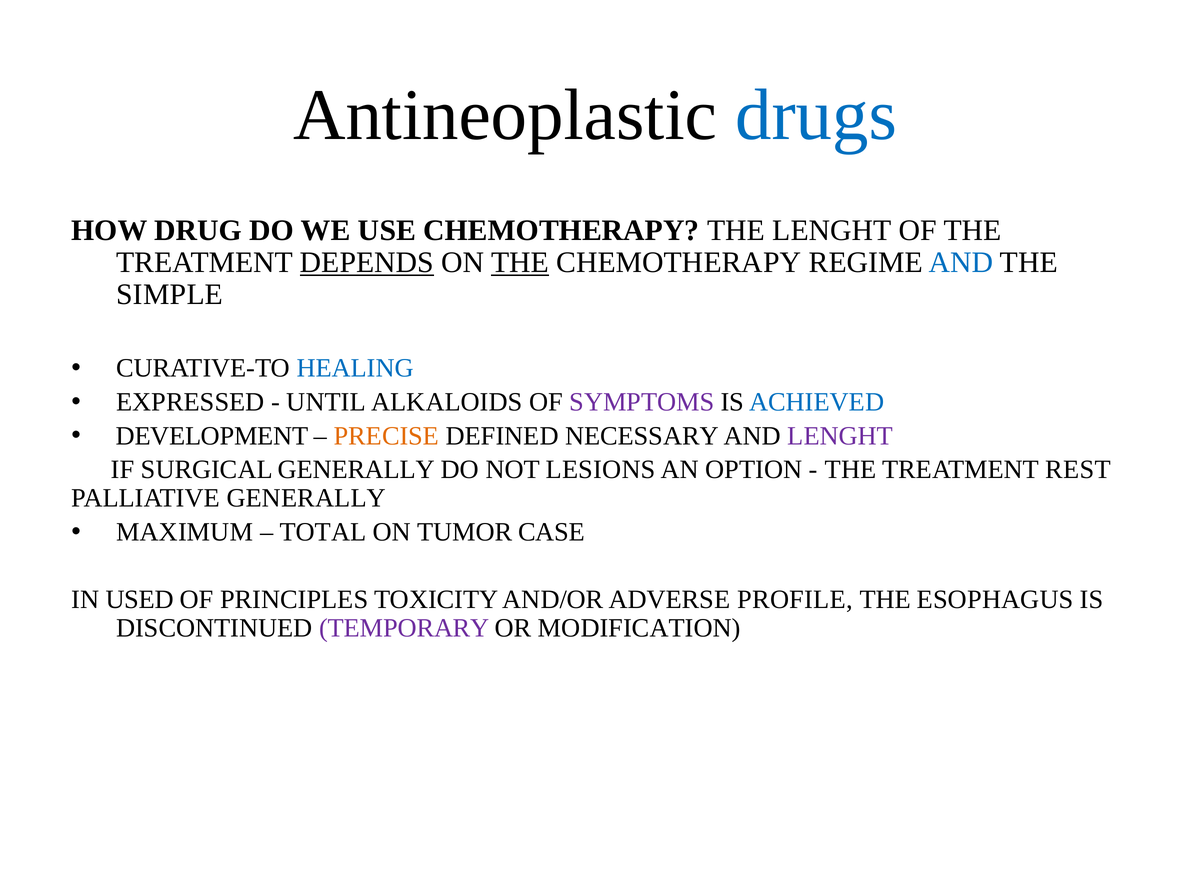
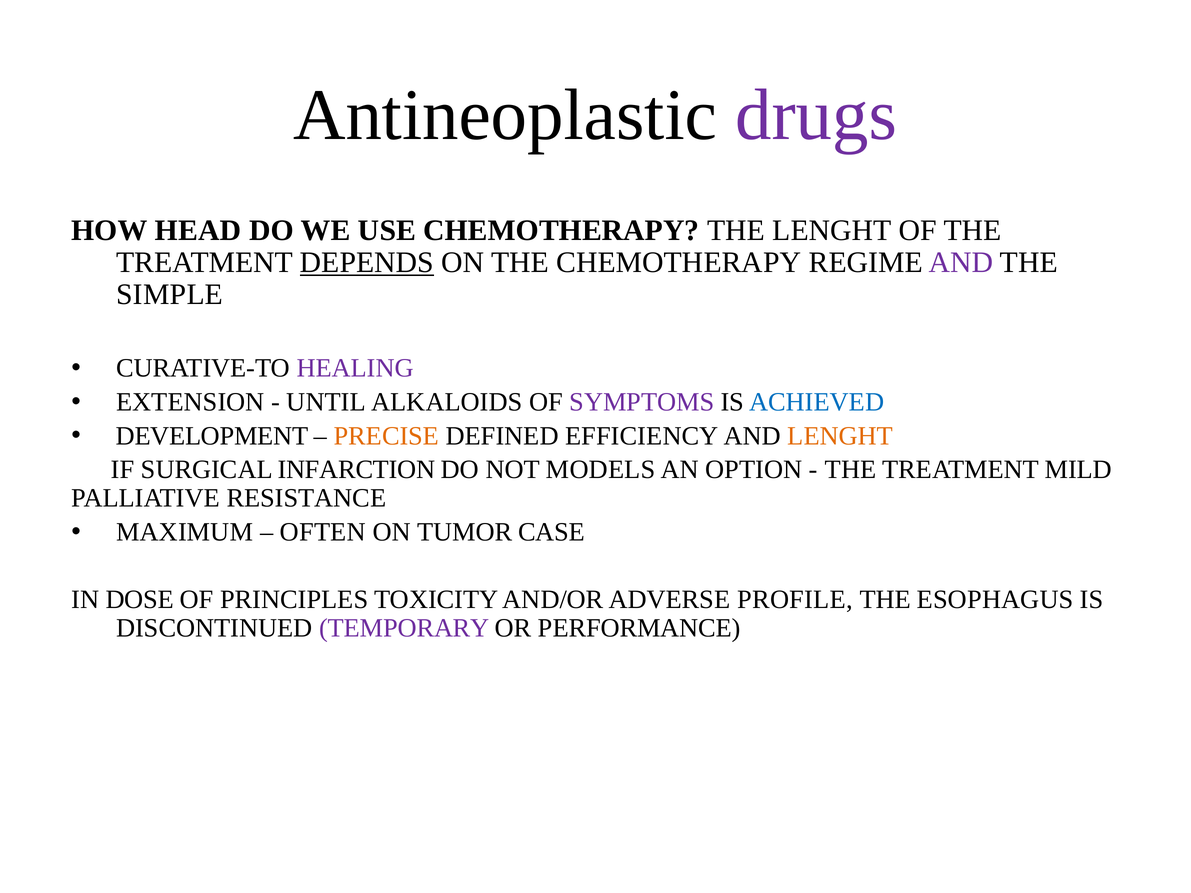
drugs colour: blue -> purple
DRUG: DRUG -> HEAD
THE at (520, 262) underline: present -> none
AND at (961, 262) colour: blue -> purple
HEALING colour: blue -> purple
EXPRESSED: EXPRESSED -> EXTENSION
NECESSARY: NECESSARY -> EFFICIENCY
LENGHT at (840, 436) colour: purple -> orange
SURGICAL GENERALLY: GENERALLY -> INFARCTION
LESIONS: LESIONS -> MODELS
REST: REST -> MILD
PALLIATIVE GENERALLY: GENERALLY -> RESISTANCE
TOTAL: TOTAL -> OFTEN
USED: USED -> DOSE
MODIFICATION: MODIFICATION -> PERFORMANCE
